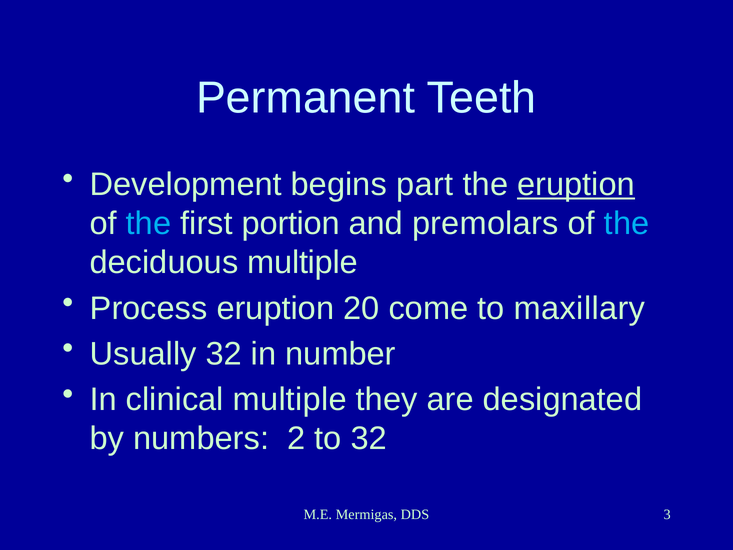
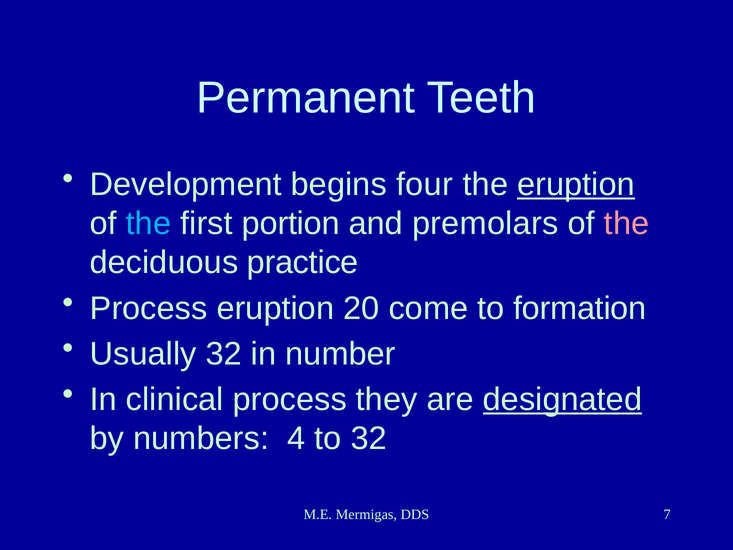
part: part -> four
the at (627, 223) colour: light blue -> pink
deciduous multiple: multiple -> practice
maxillary: maxillary -> formation
clinical multiple: multiple -> process
designated underline: none -> present
2: 2 -> 4
3: 3 -> 7
